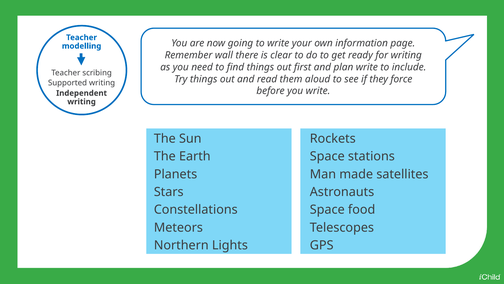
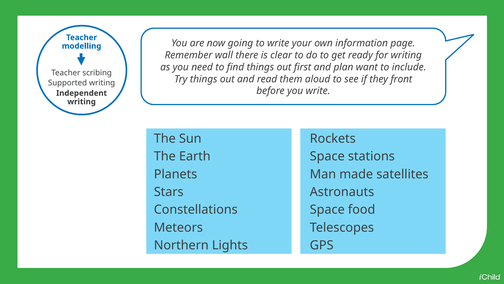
plan write: write -> want
force: force -> front
